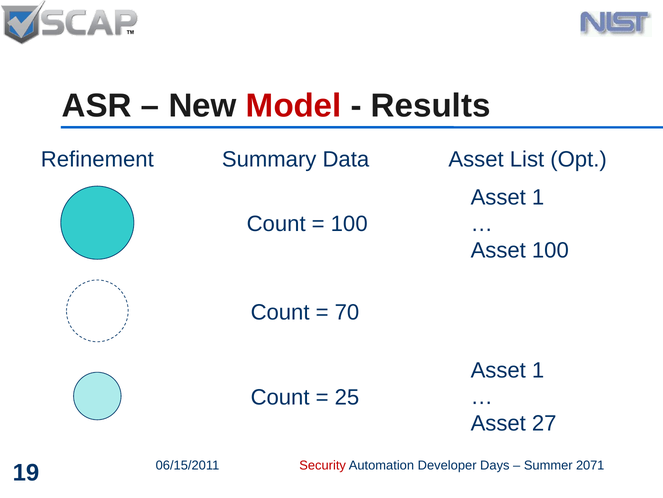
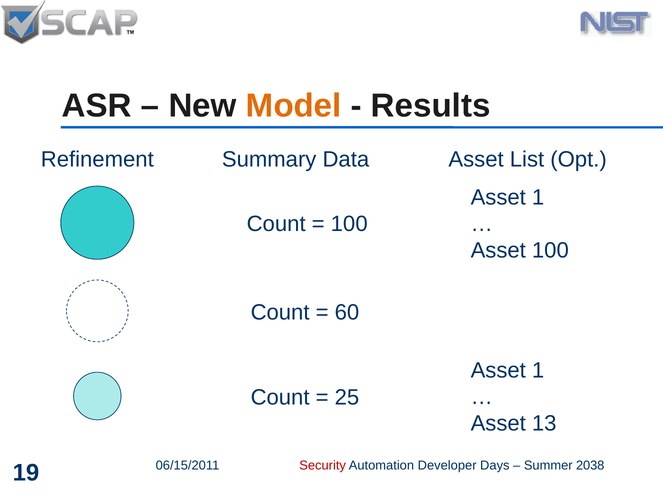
Model colour: red -> orange
70: 70 -> 60
27: 27 -> 13
2071: 2071 -> 2038
